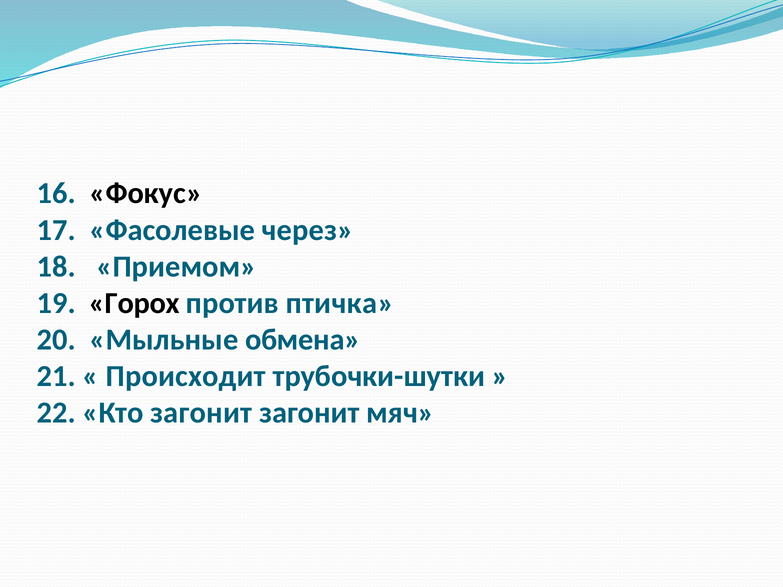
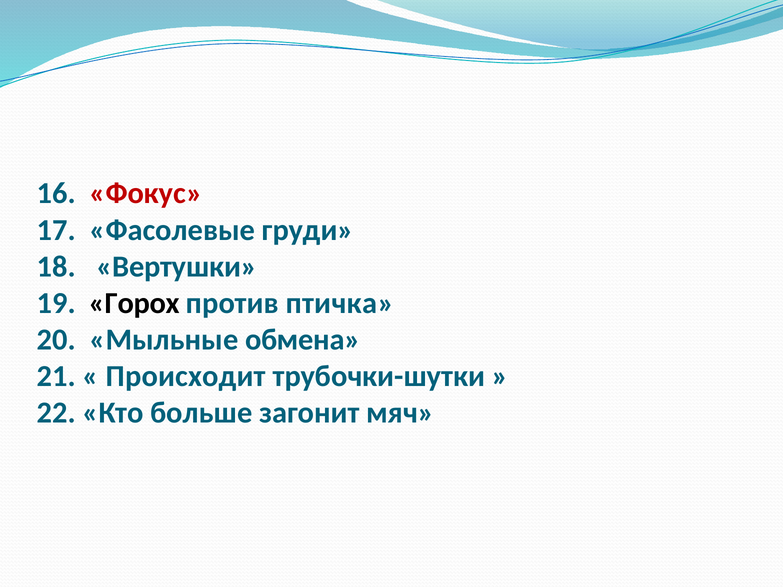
Фокус colour: black -> red
через: через -> груди
Приемом: Приемом -> Вертушки
Кто загонит: загонит -> больше
